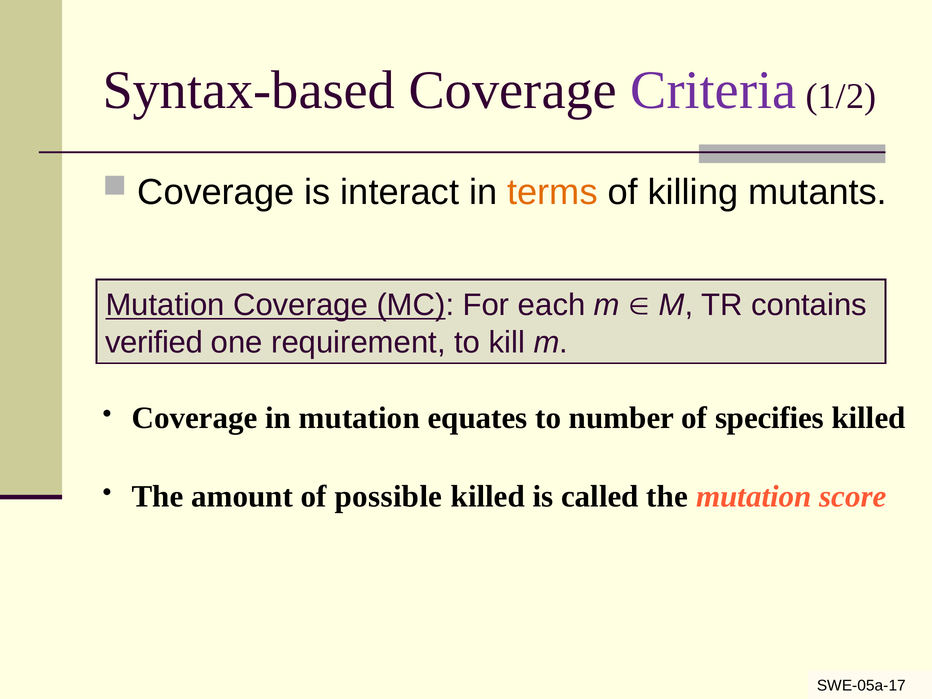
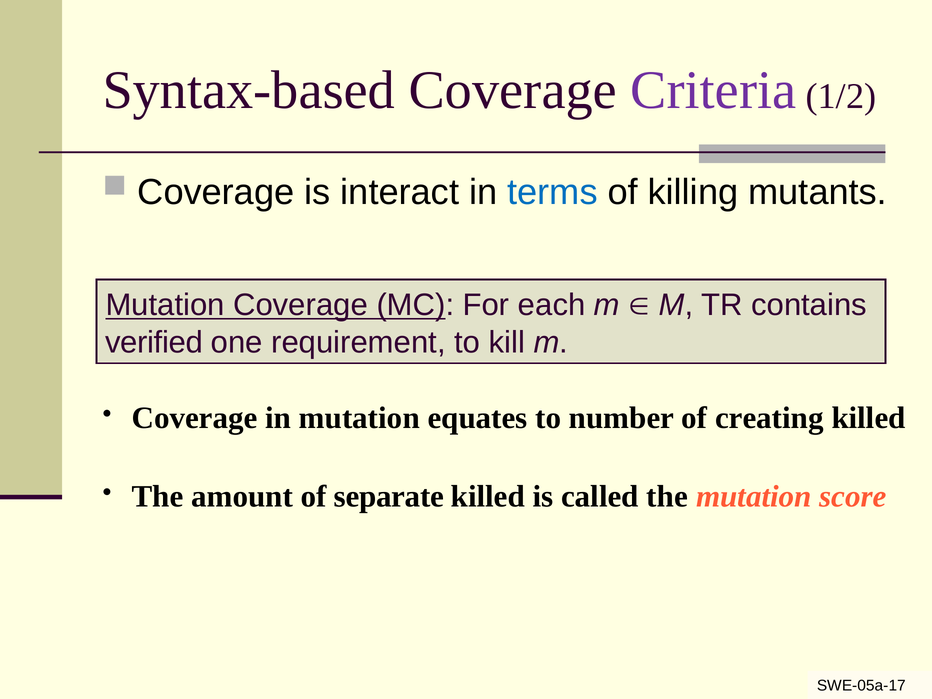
terms colour: orange -> blue
specifies: specifies -> creating
possible: possible -> separate
